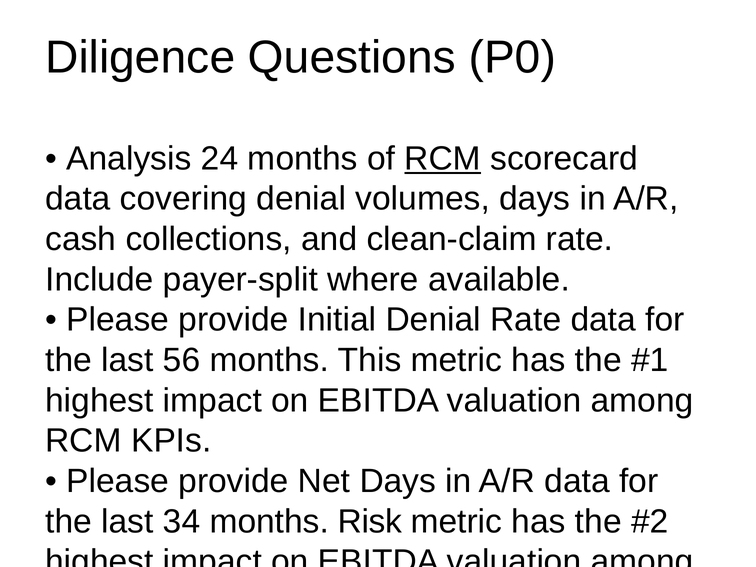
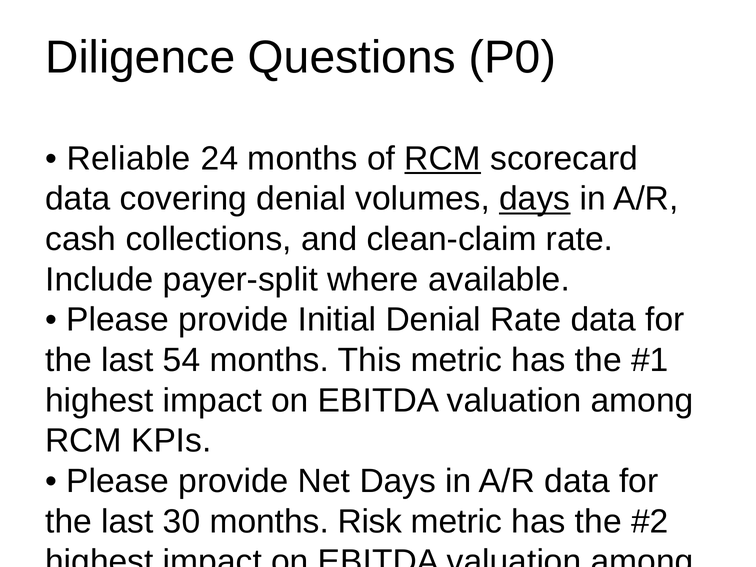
Analysis: Analysis -> Reliable
days at (535, 199) underline: none -> present
56: 56 -> 54
34: 34 -> 30
